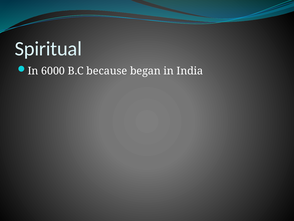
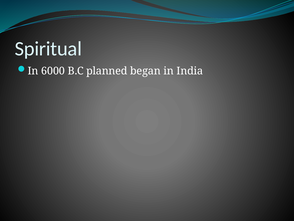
because: because -> planned
